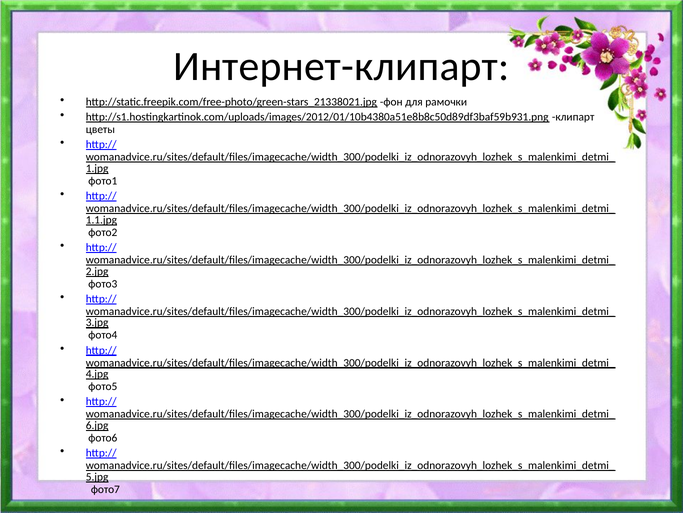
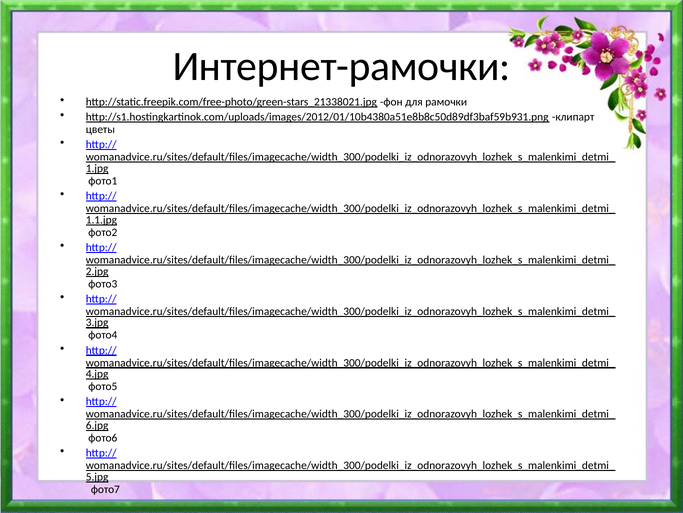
Интернет-клипарт: Интернет-клипарт -> Интернет-рамочки
